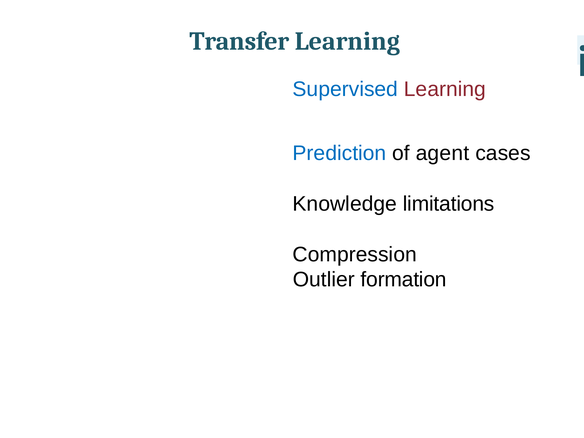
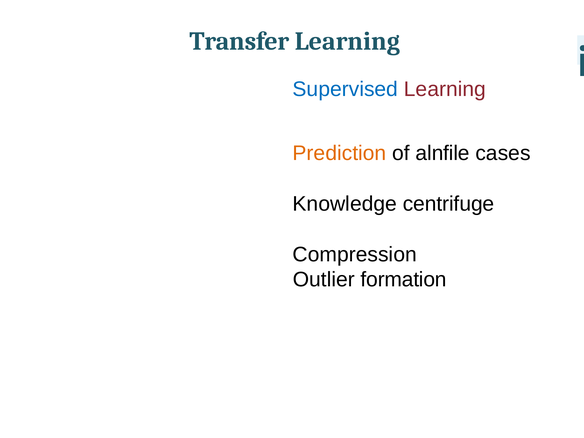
Prediction colour: blue -> orange
agent: agent -> alnfile
limitations: limitations -> centrifuge
